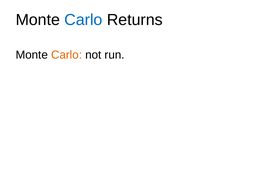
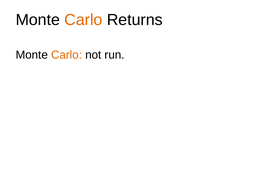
Carlo at (83, 20) colour: blue -> orange
